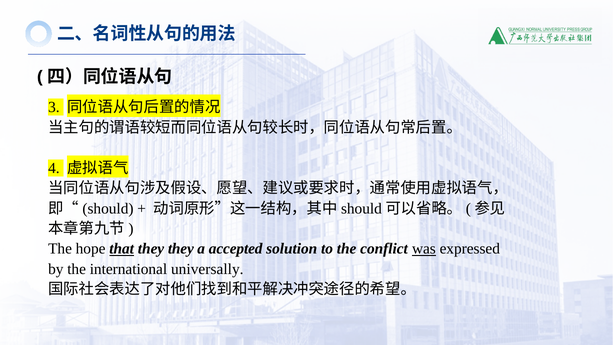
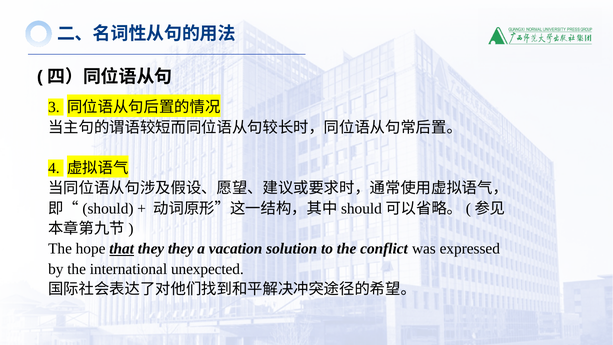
accepted: accepted -> vacation
was underline: present -> none
universally: universally -> unexpected
